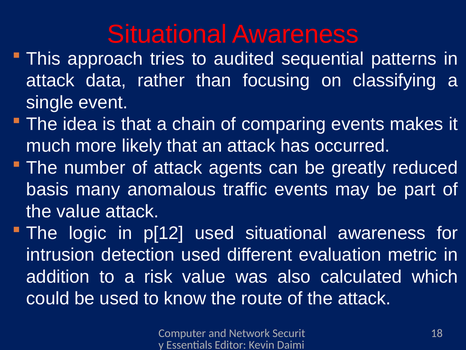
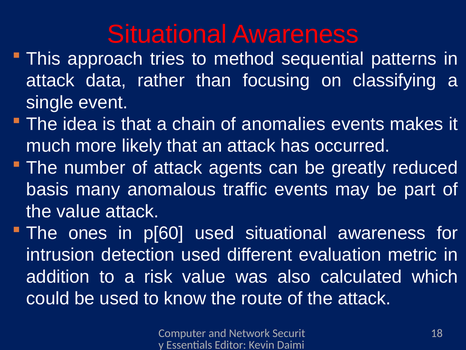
audited: audited -> method
comparing: comparing -> anomalies
logic: logic -> ones
p[12: p[12 -> p[60
